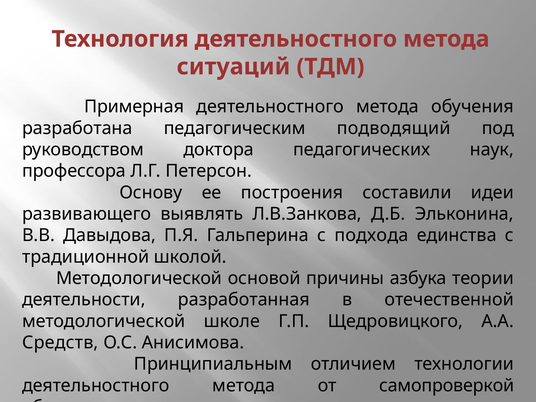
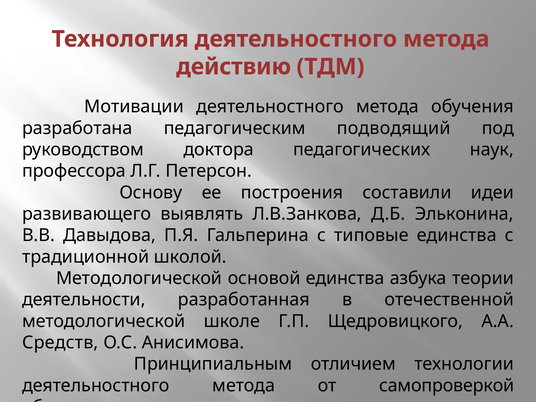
ситуаций: ситуаций -> действию
Примерная: Примерная -> Мотивации
подхода: подхода -> типовые
основой причины: причины -> единства
